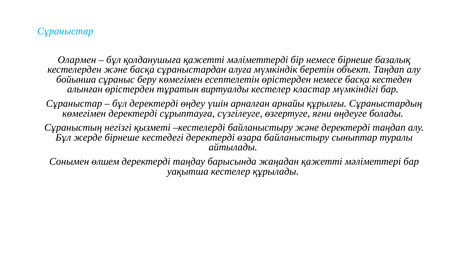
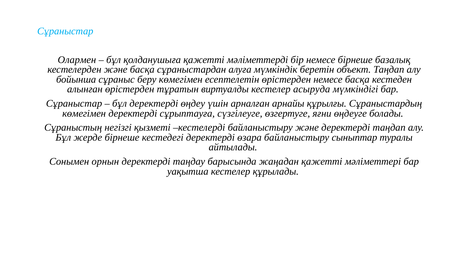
кластар: кластар -> асыруда
өлшем: өлшем -> орнын
